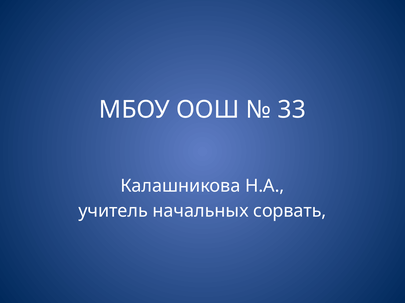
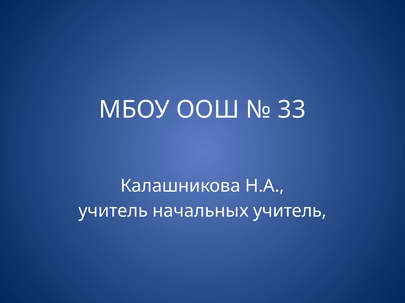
начальных сорвать: сорвать -> учитель
